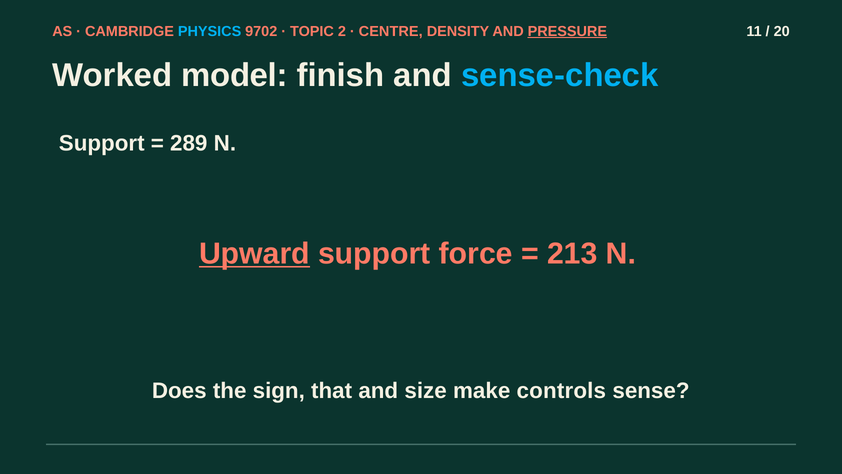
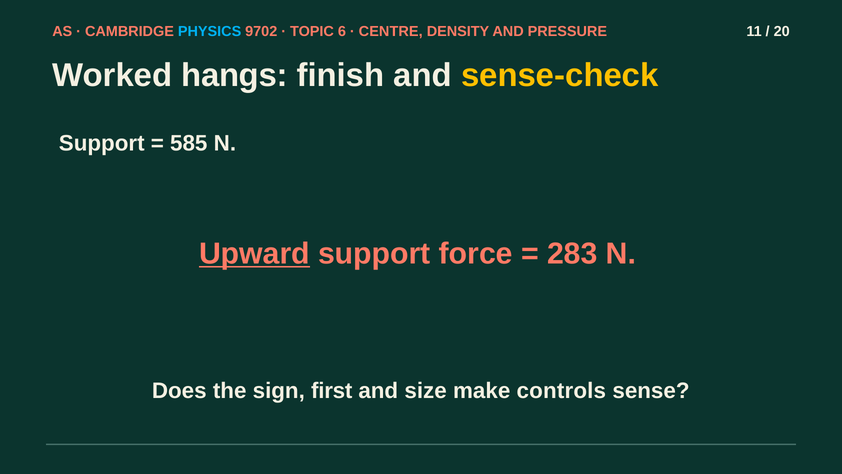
2: 2 -> 6
PRESSURE underline: present -> none
model: model -> hangs
sense-check colour: light blue -> yellow
289: 289 -> 585
213: 213 -> 283
that: that -> first
